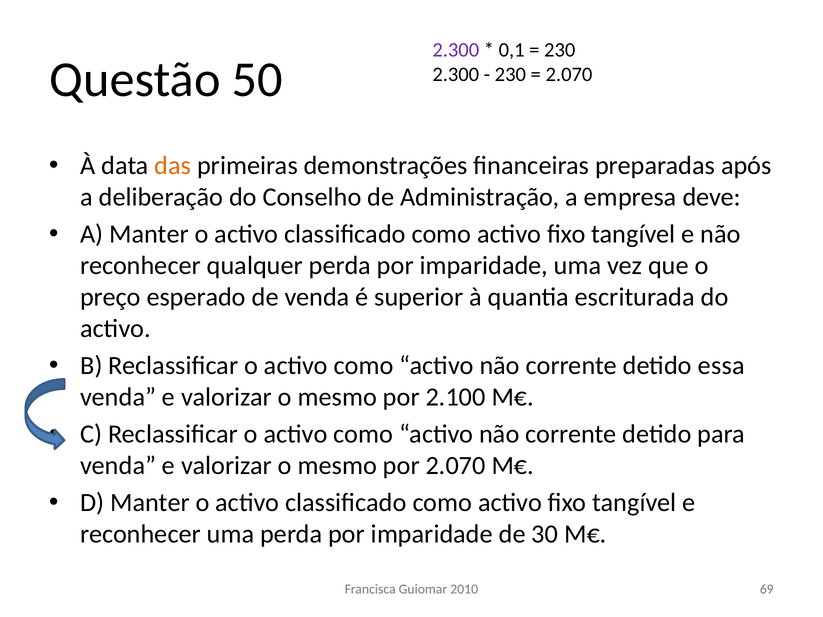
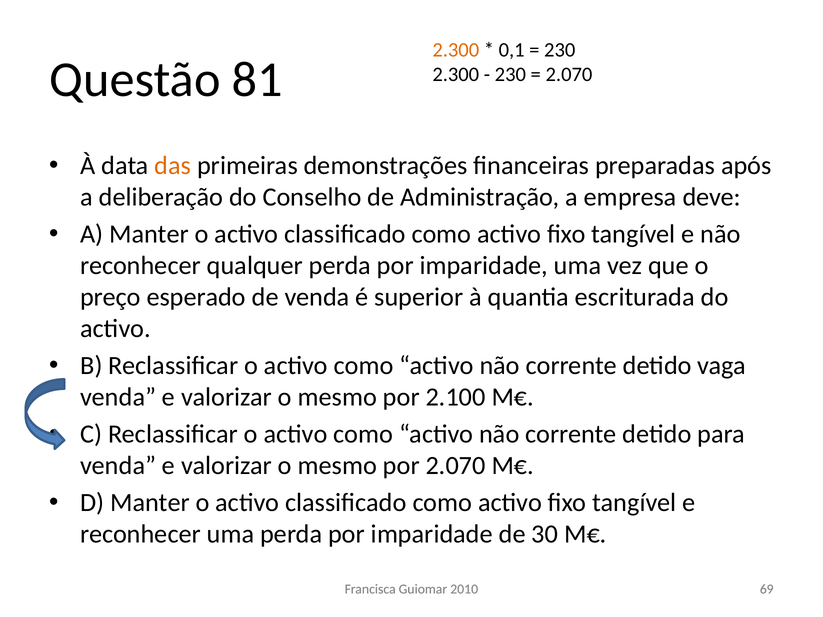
2.300 at (456, 50) colour: purple -> orange
50: 50 -> 81
essa: essa -> vaga
